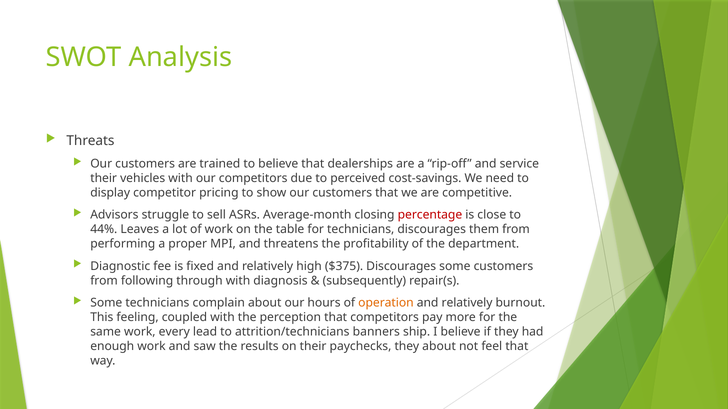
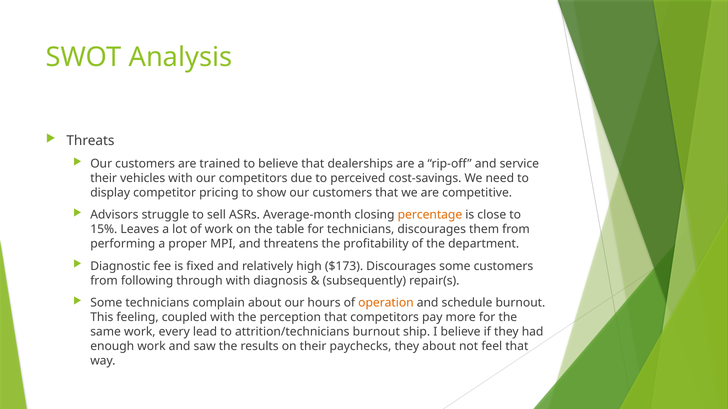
percentage colour: red -> orange
44%: 44% -> 15%
$375: $375 -> $173
relatively at (467, 303): relatively -> schedule
attrition/technicians banners: banners -> burnout
